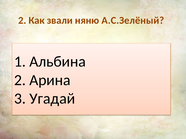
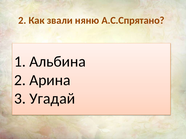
А.С.Зелёный: А.С.Зелёный -> А.С.Спрятано
